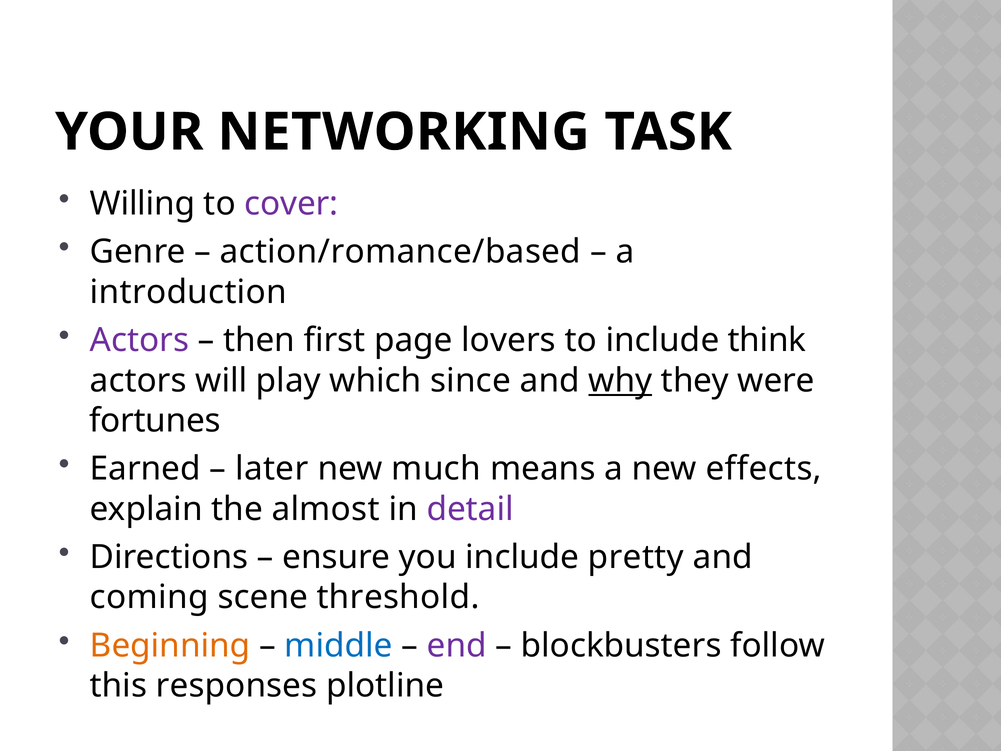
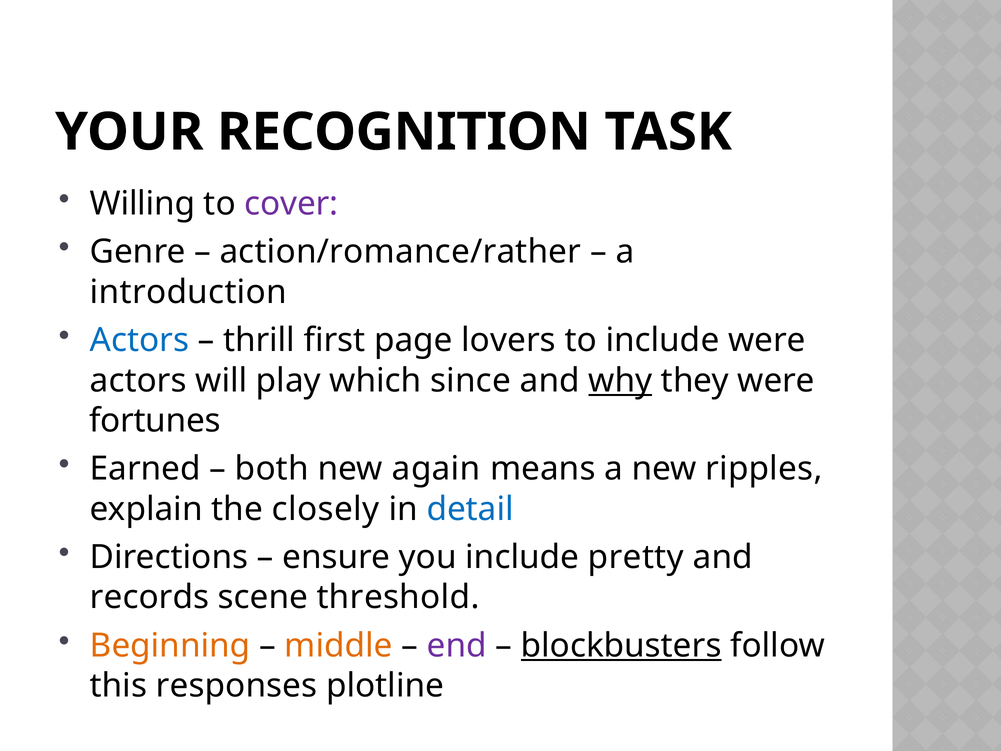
NETWORKING: NETWORKING -> RECOGNITION
action/romance/based: action/romance/based -> action/romance/rather
Actors at (140, 340) colour: purple -> blue
then: then -> thrill
include think: think -> were
later: later -> both
much: much -> again
effects: effects -> ripples
almost: almost -> closely
detail colour: purple -> blue
coming: coming -> records
middle colour: blue -> orange
blockbusters underline: none -> present
